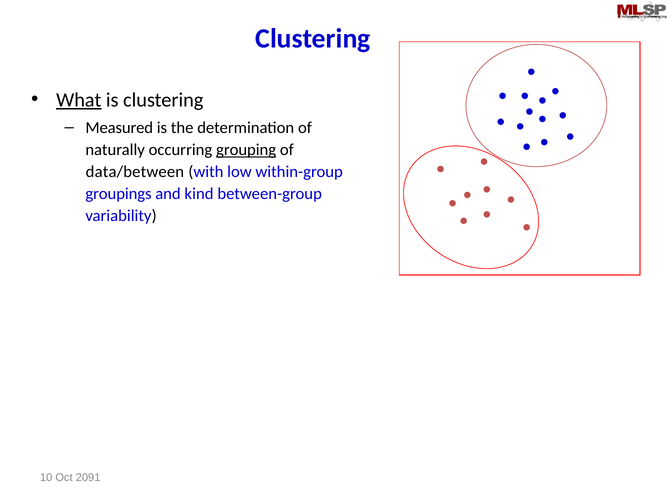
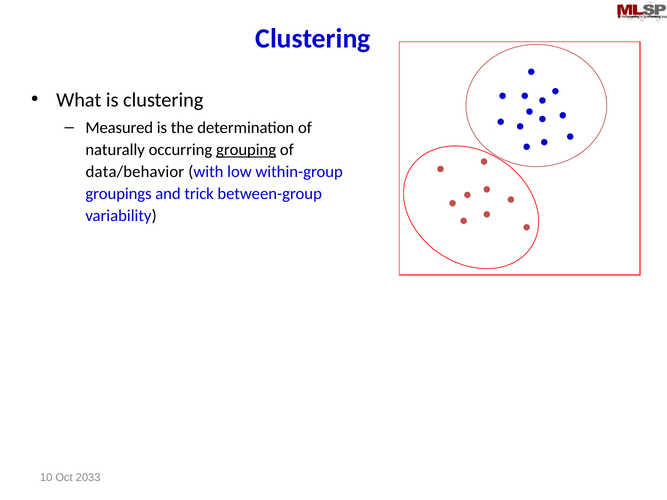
What underline: present -> none
data/between: data/between -> data/behavior
kind: kind -> trick
2091: 2091 -> 2033
